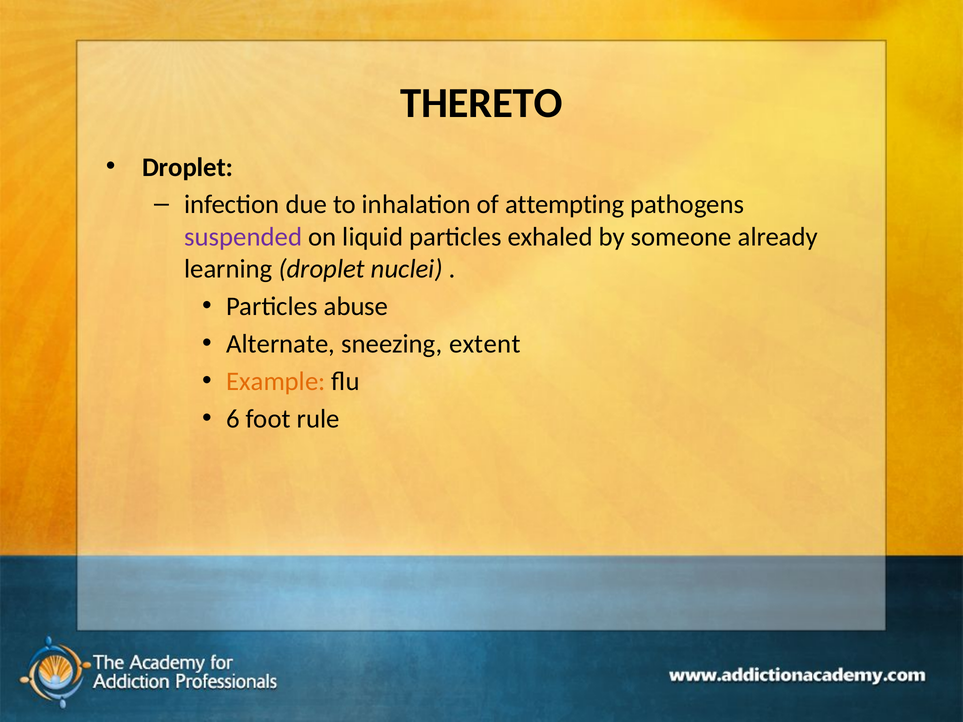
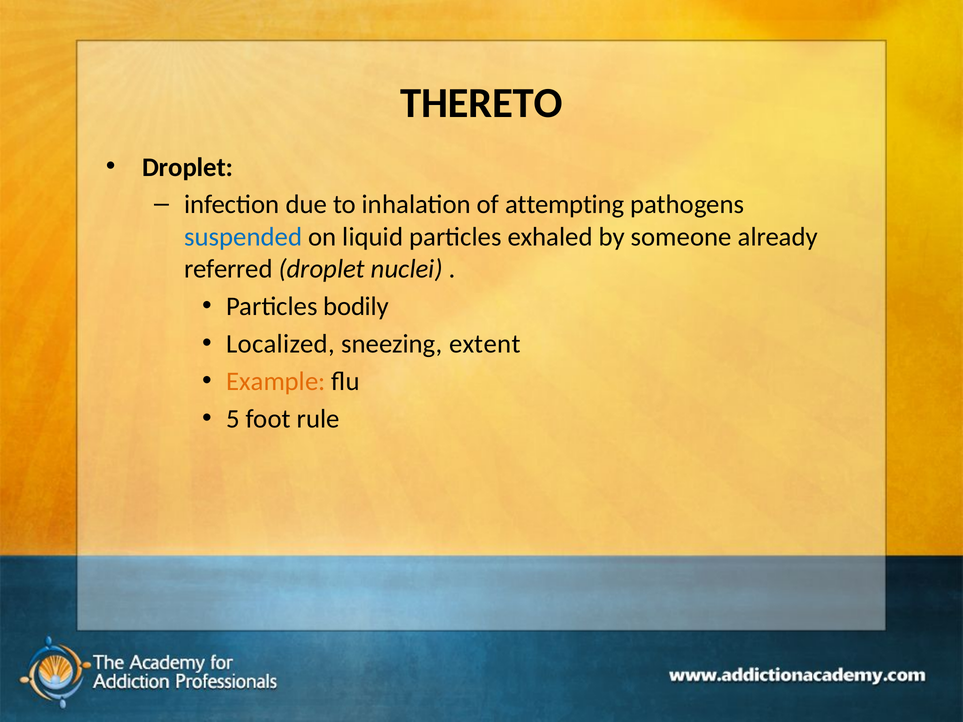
suspended colour: purple -> blue
learning: learning -> referred
abuse: abuse -> bodily
Alternate: Alternate -> Localized
6: 6 -> 5
